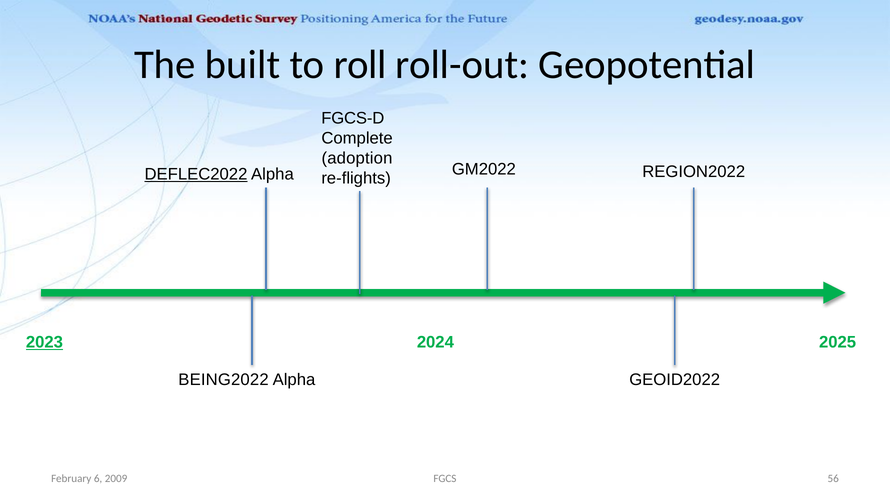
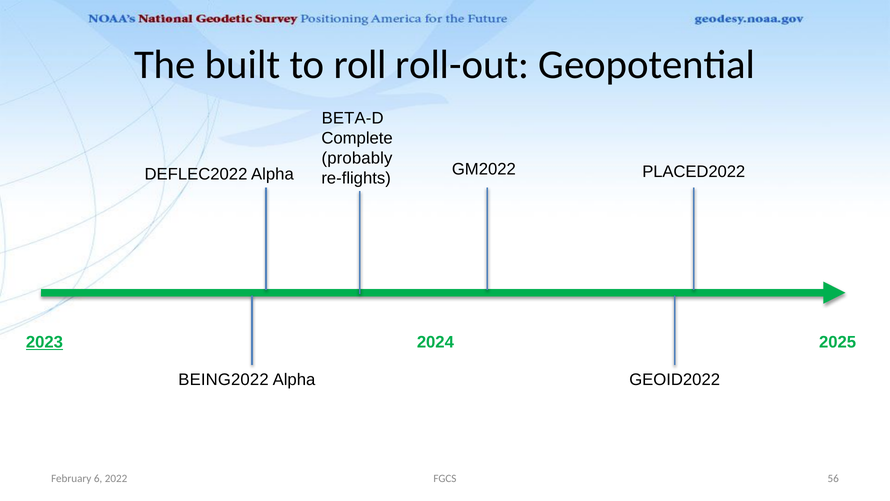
FGCS-D: FGCS-D -> BETA-D
adoption: adoption -> probably
DEFLEC2022 underline: present -> none
REGION2022: REGION2022 -> PLACED2022
2009: 2009 -> 2022
